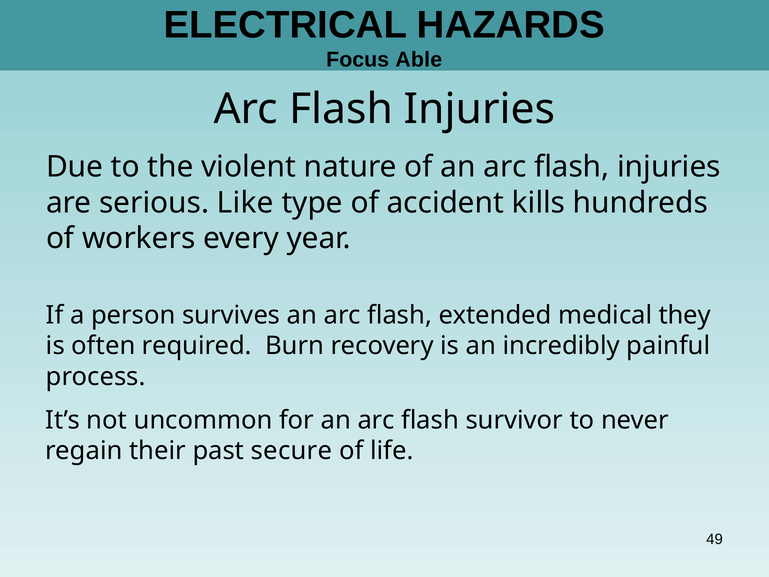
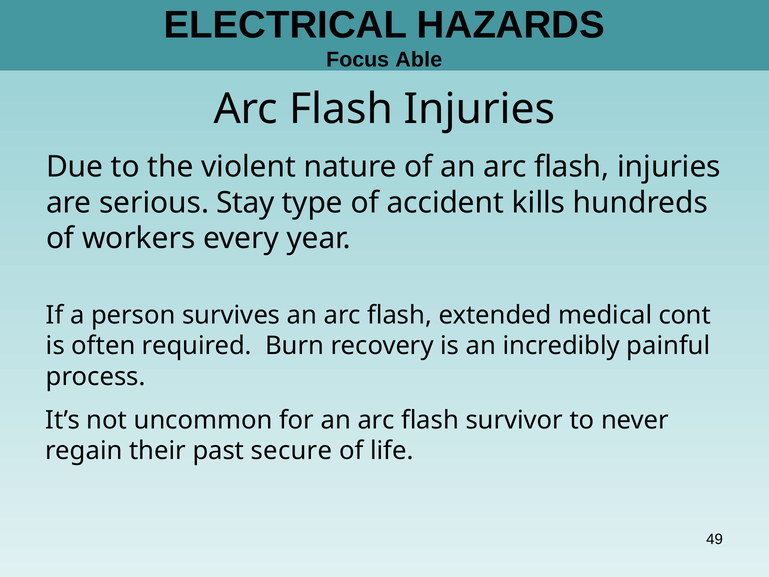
Like: Like -> Stay
they: they -> cont
